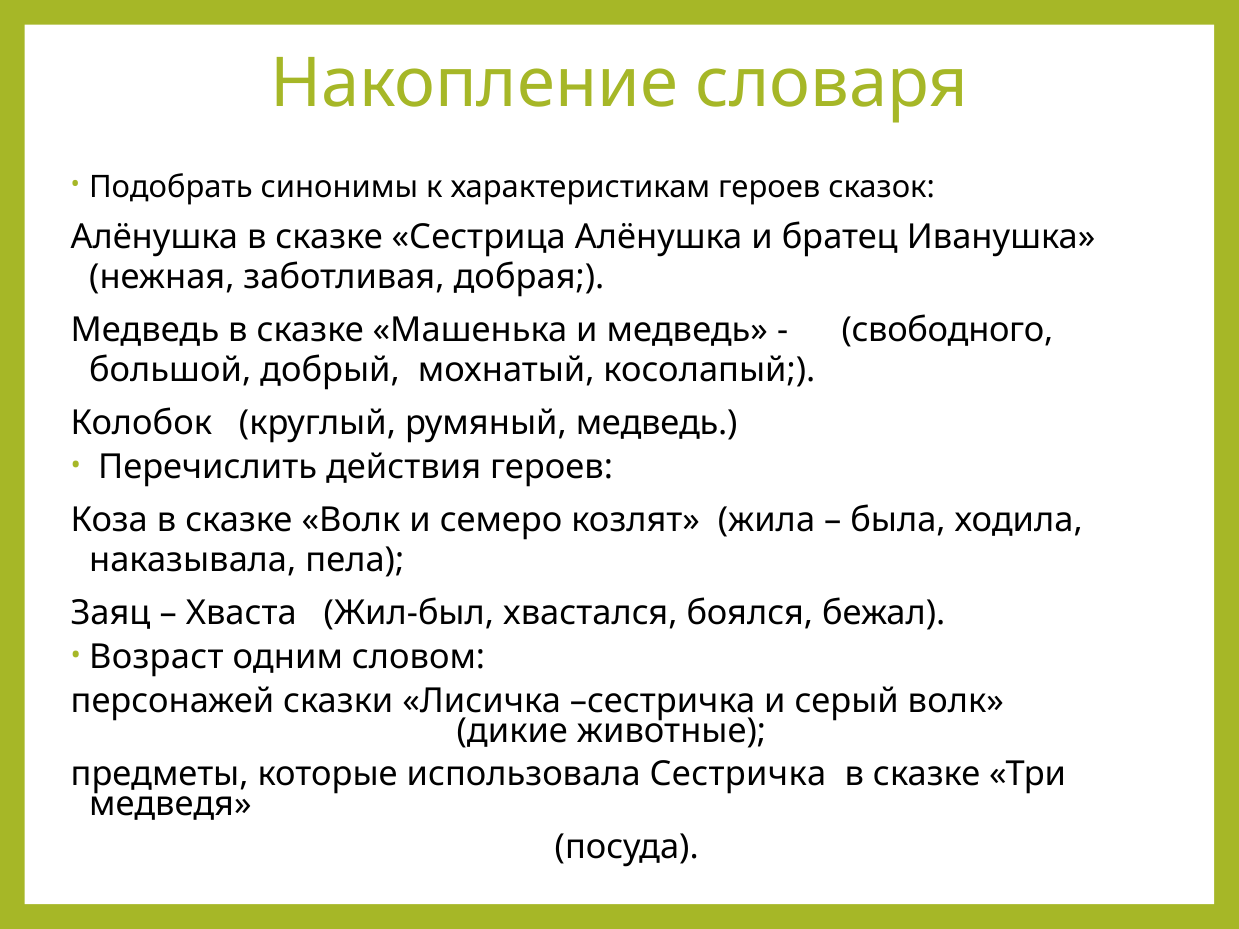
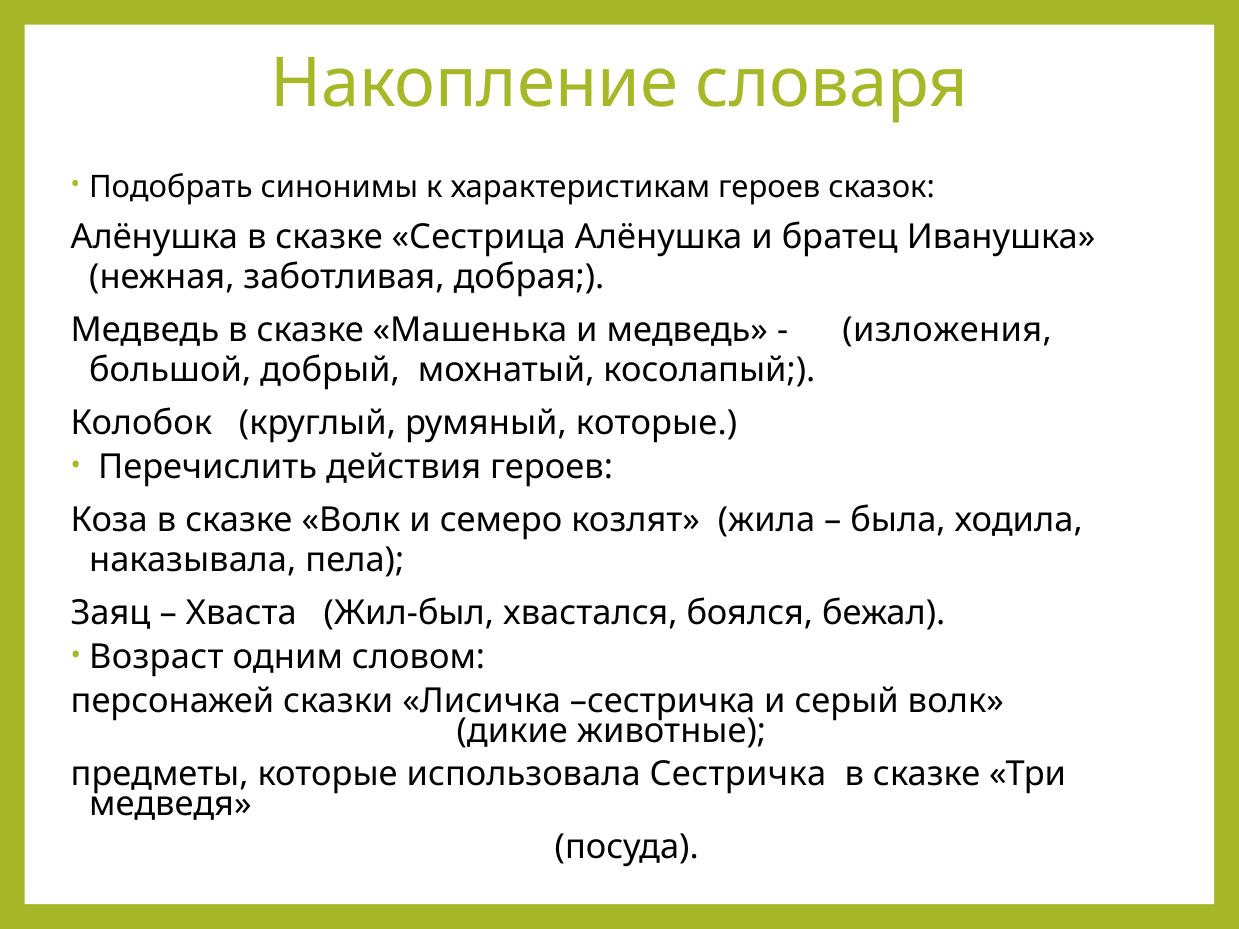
свободного: свободного -> изложения
румяный медведь: медведь -> которые
